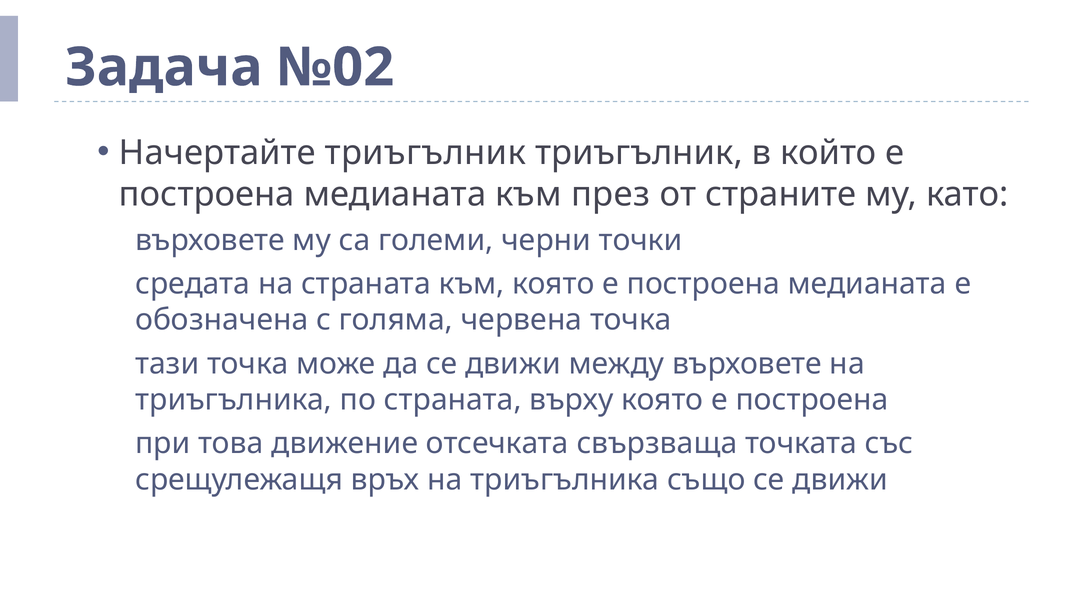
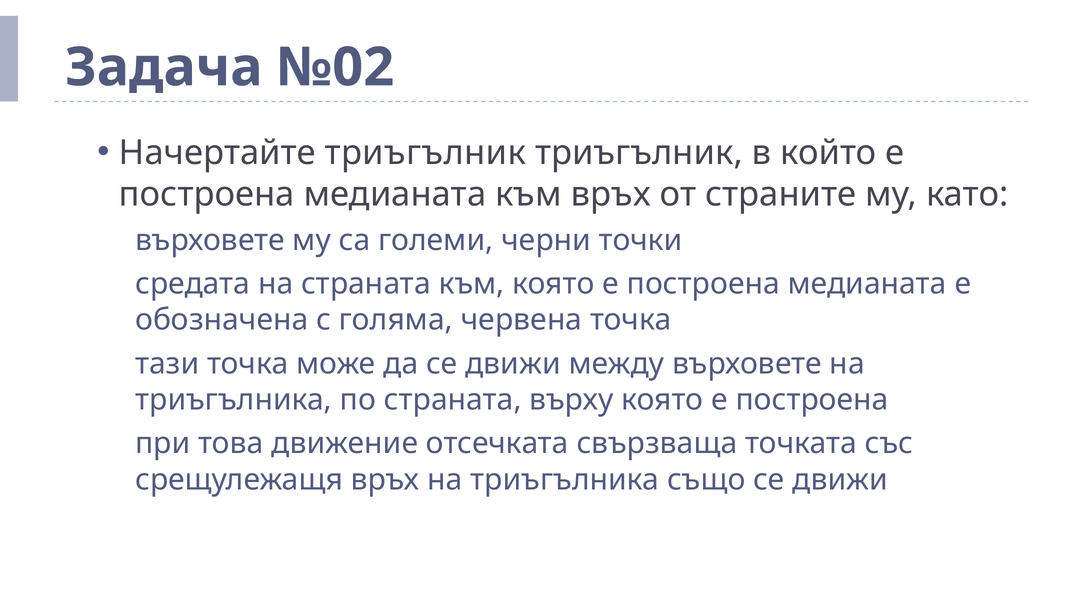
към през: през -> връх
